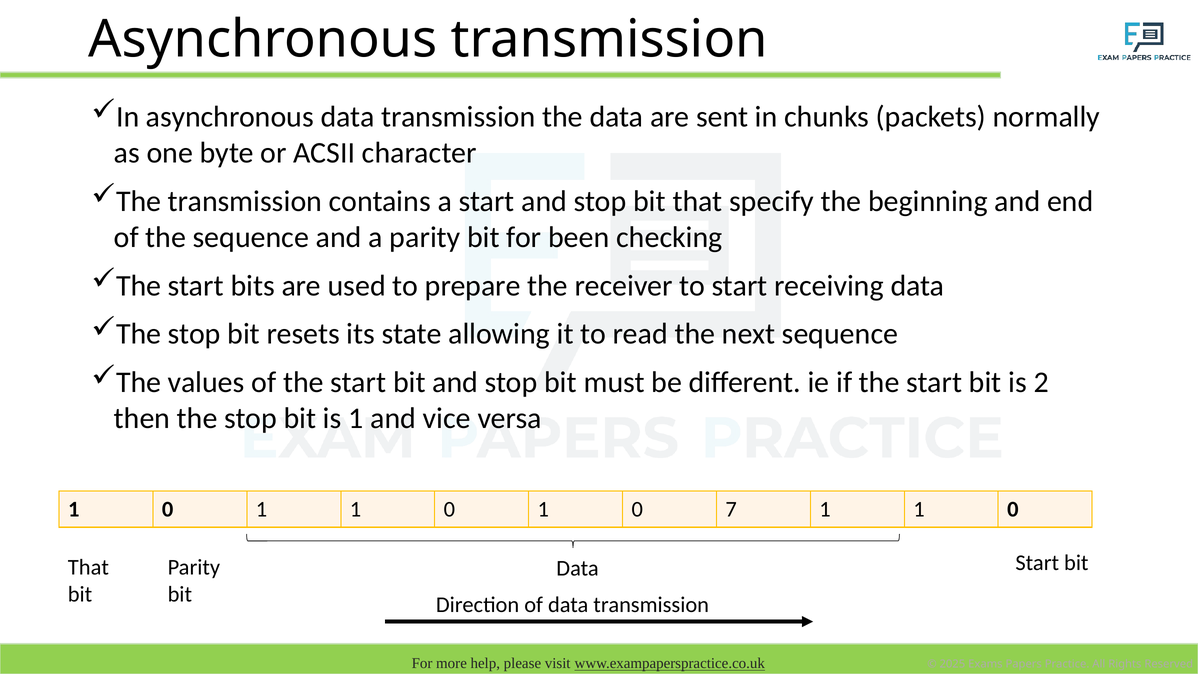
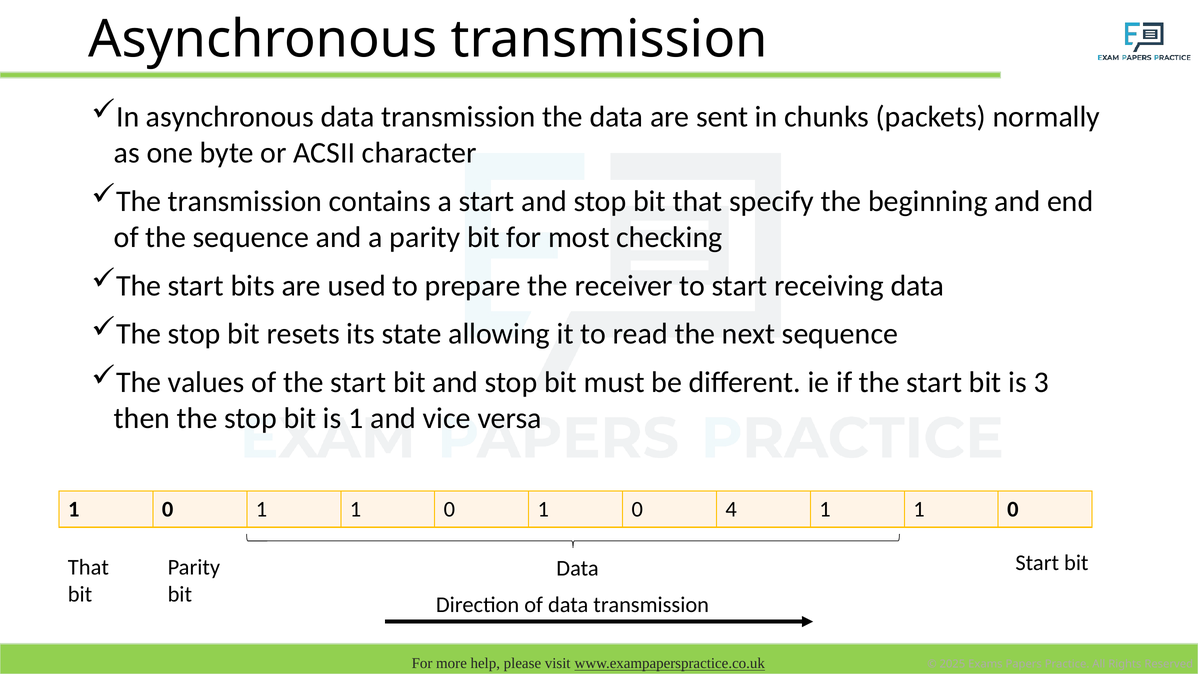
been: been -> most
2: 2 -> 3
7: 7 -> 4
